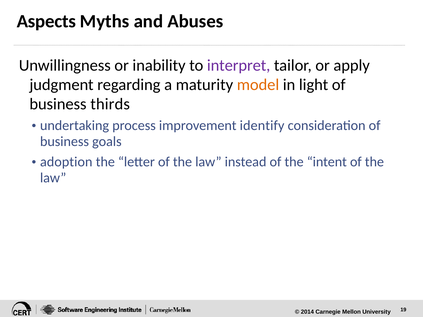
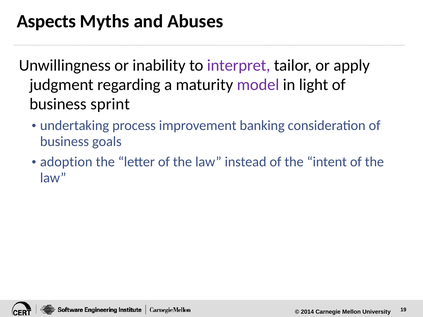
model colour: orange -> purple
thirds: thirds -> sprint
identify: identify -> banking
